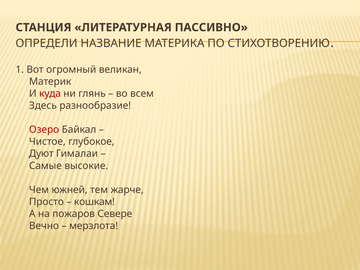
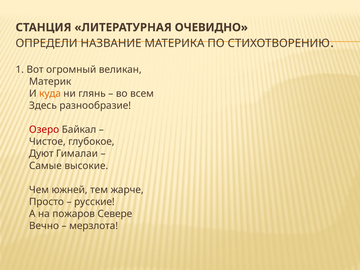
ПАССИВНО: ПАССИВНО -> ОЧЕВИДНО
куда colour: red -> orange
кошкам: кошкам -> русские
